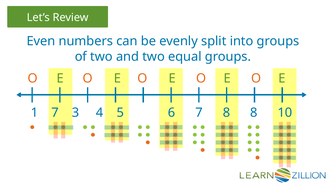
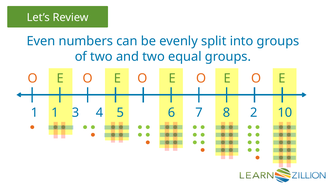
1 7: 7 -> 1
8 8: 8 -> 2
